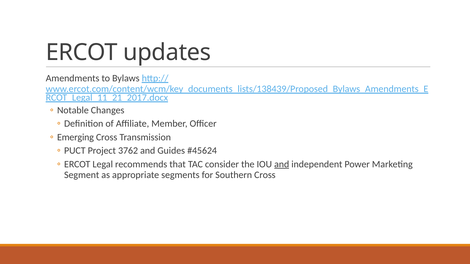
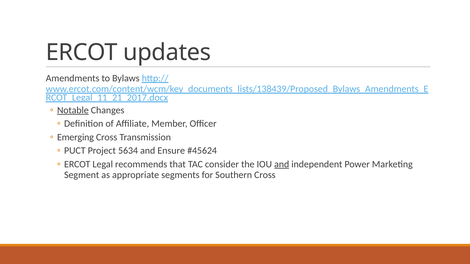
Notable underline: none -> present
3762: 3762 -> 5634
Guides: Guides -> Ensure
